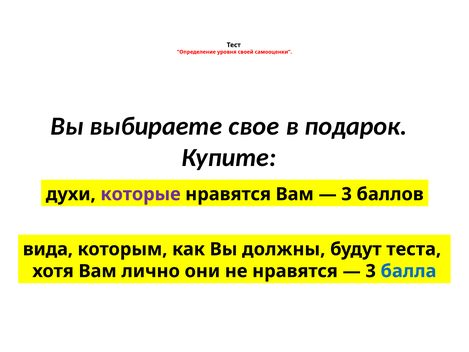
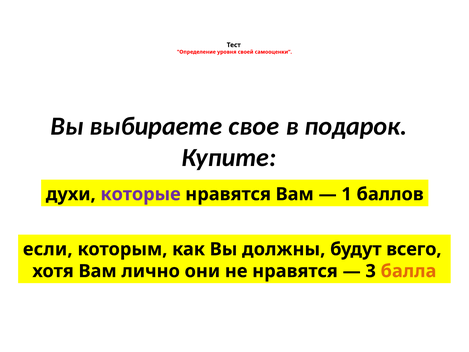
3 at (347, 194): 3 -> 1
вида: вида -> если
теста: теста -> всего
балла colour: blue -> orange
